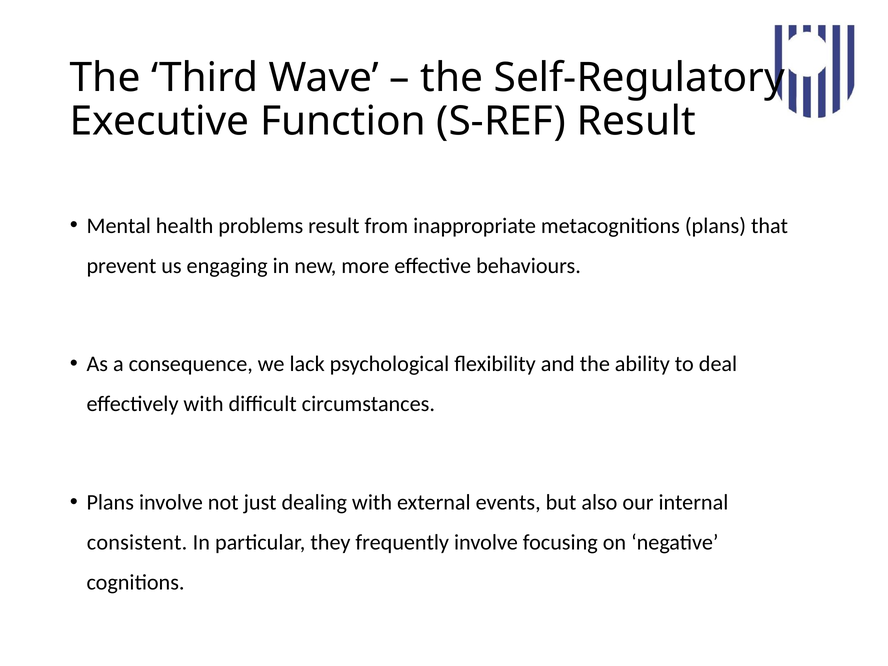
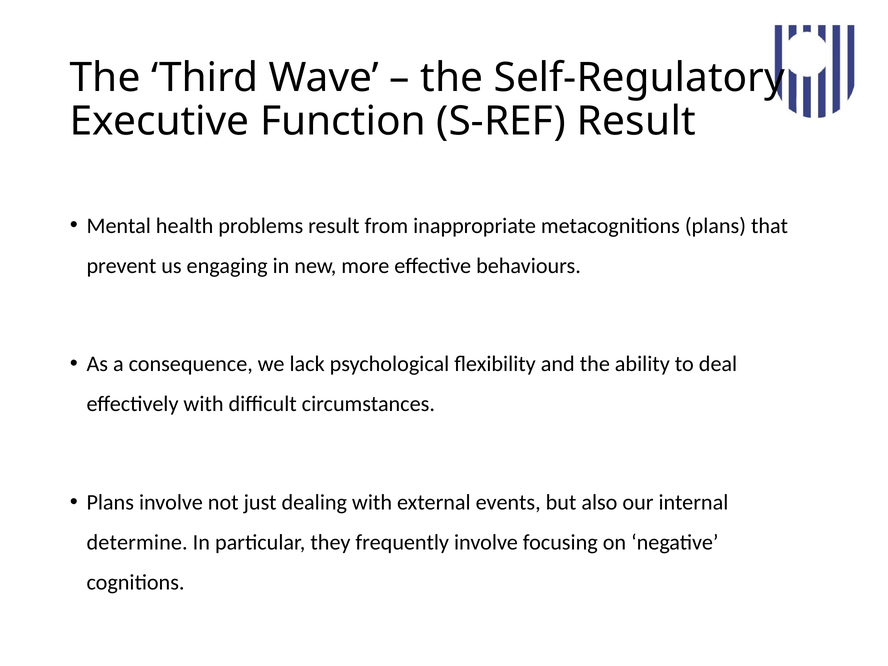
consistent: consistent -> determine
